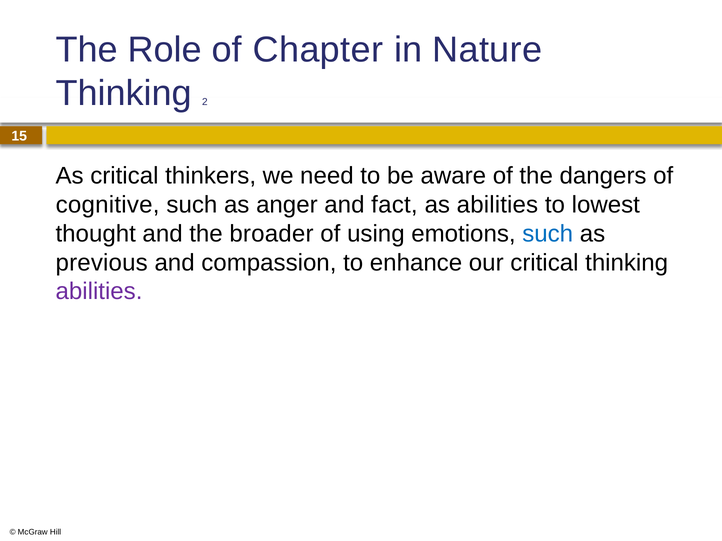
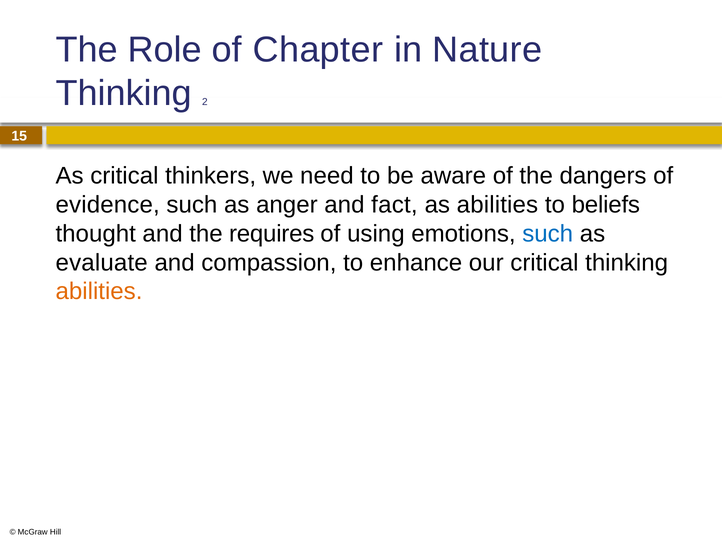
cognitive: cognitive -> evidence
lowest: lowest -> beliefs
broader: broader -> requires
previous: previous -> evaluate
abilities at (99, 292) colour: purple -> orange
